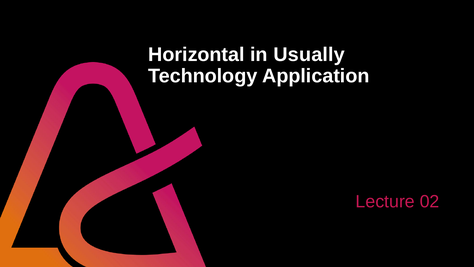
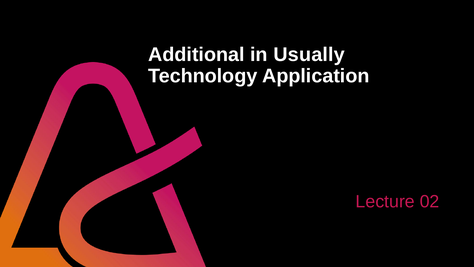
Horizontal: Horizontal -> Additional
